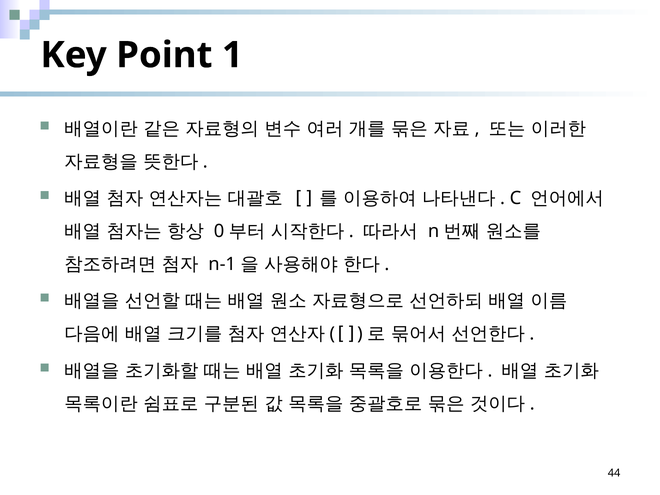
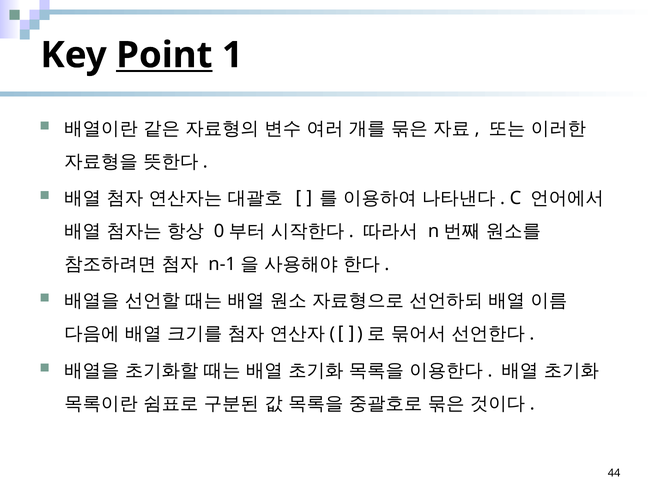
Point underline: none -> present
